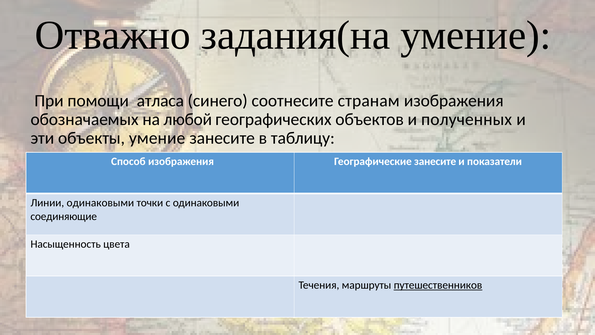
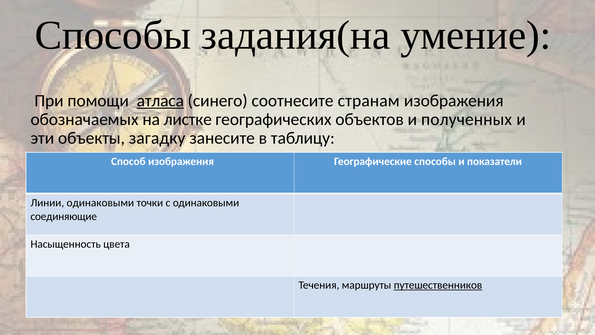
Отважно at (113, 35): Отважно -> Способы
атласа underline: none -> present
любой: любой -> листке
объекты умение: умение -> загадку
Географические занесите: занесите -> способы
